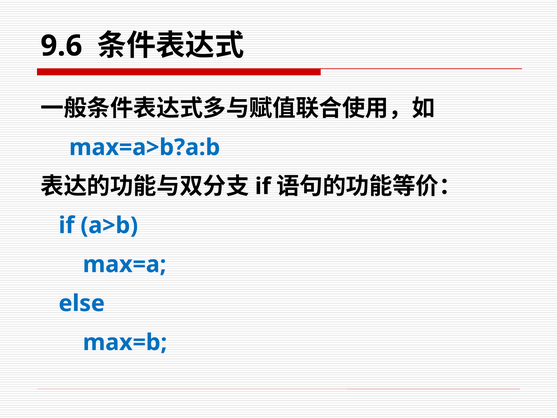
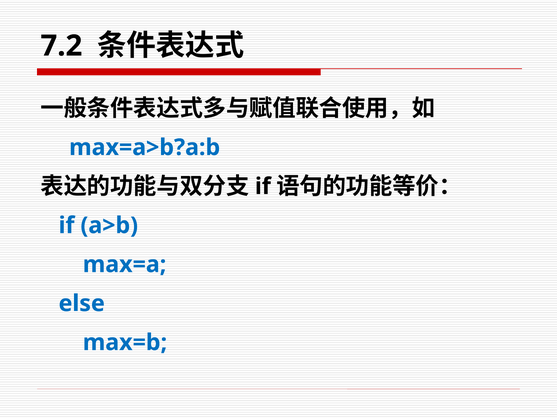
9.6: 9.6 -> 7.2
